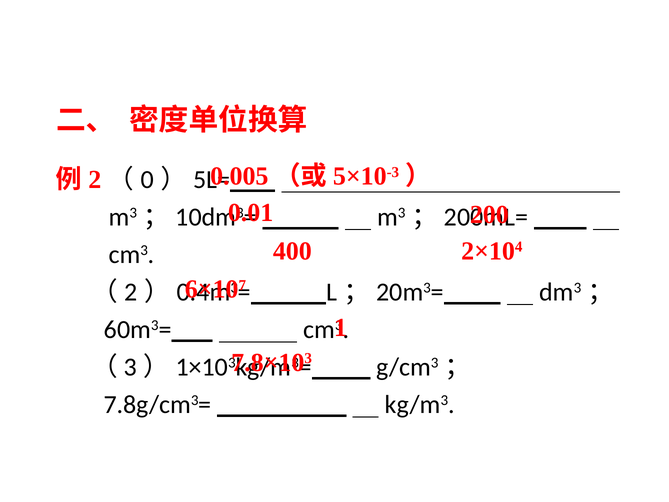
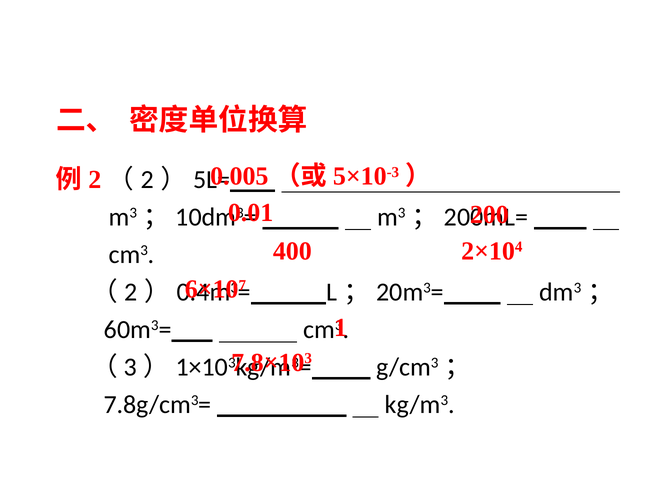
0 at (147, 179): 0 -> 2
